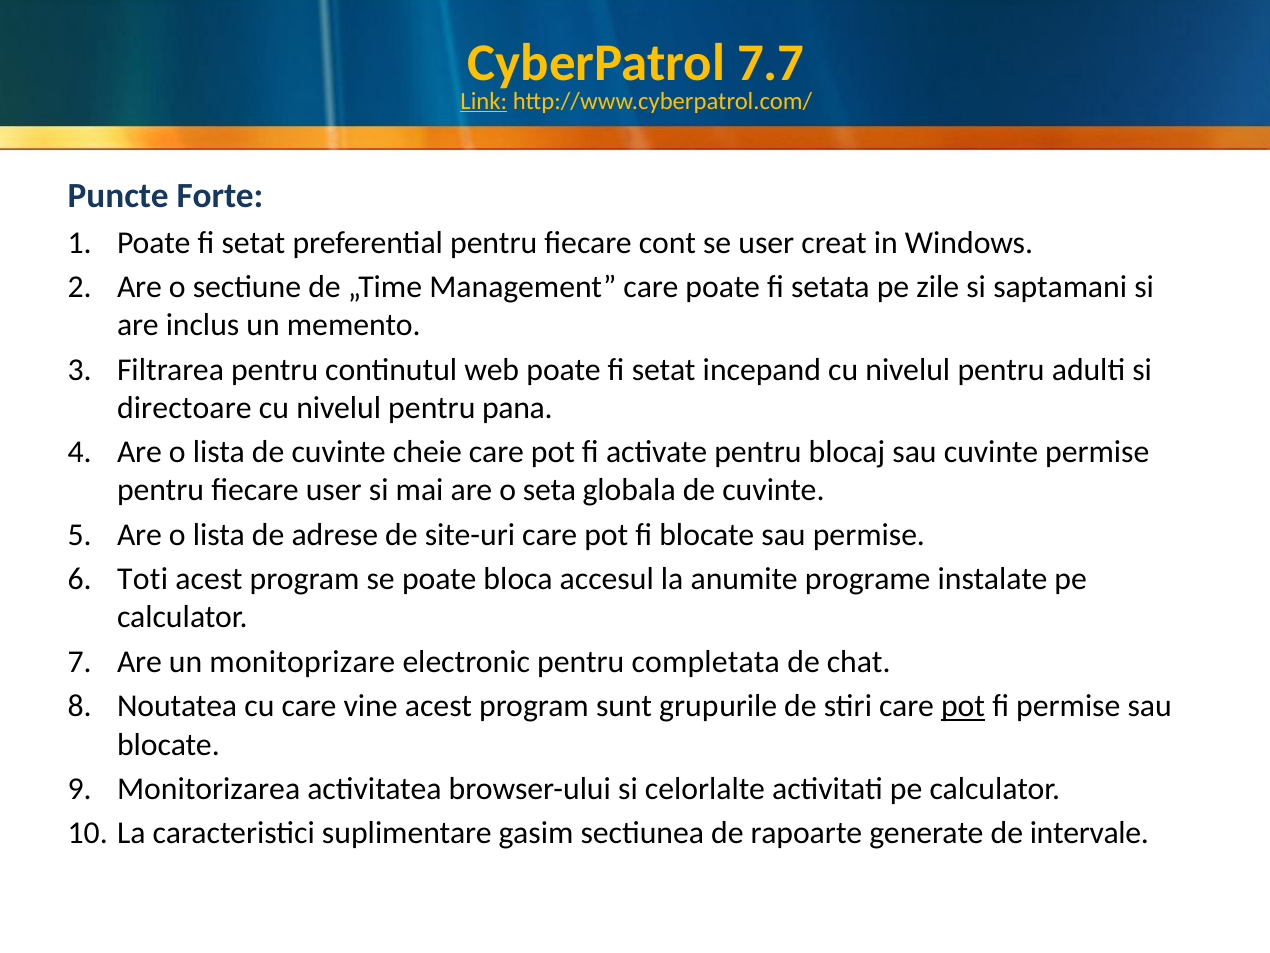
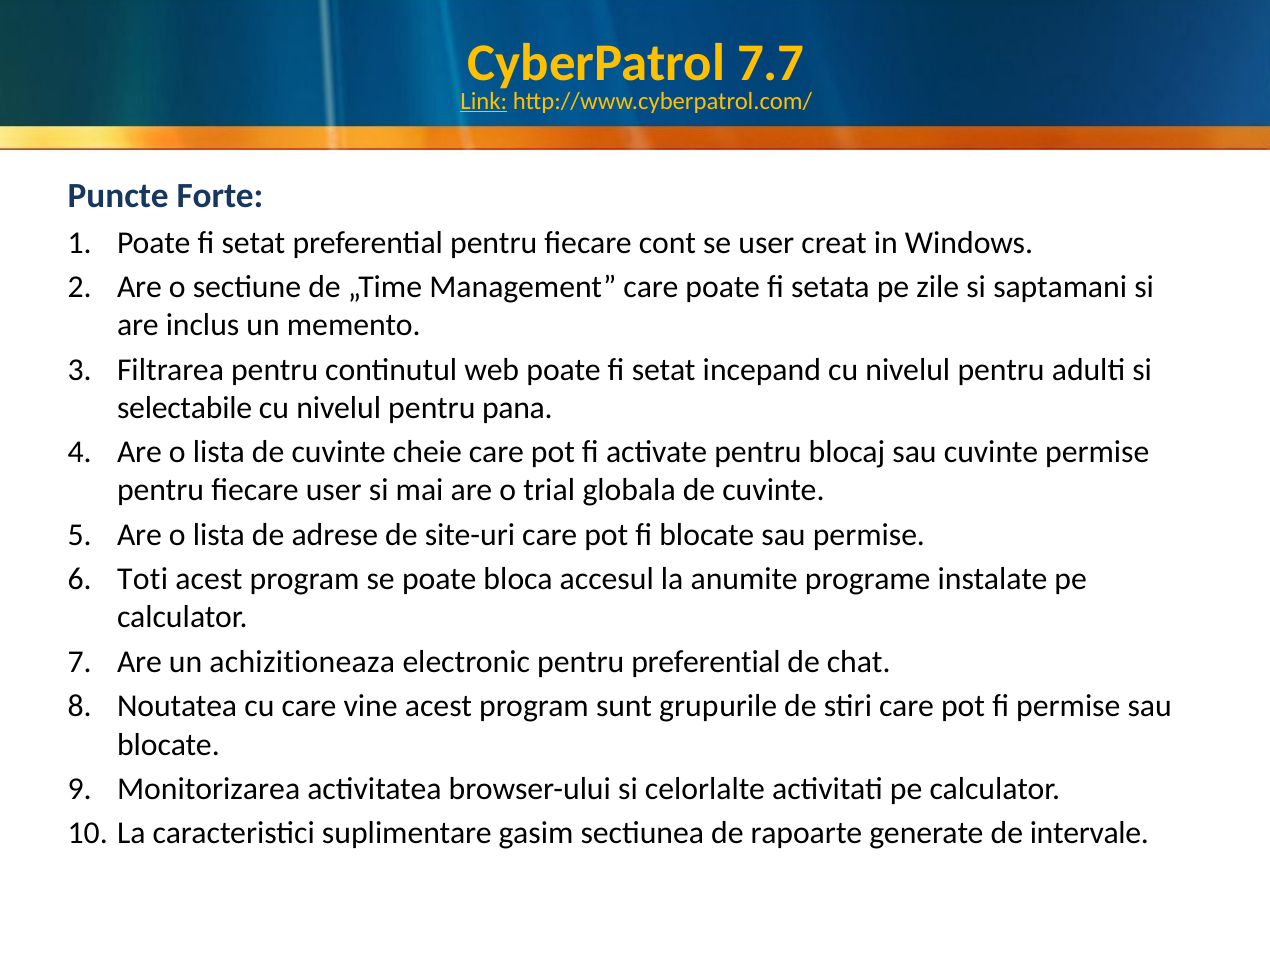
directoare: directoare -> selectabile
seta: seta -> trial
monitoprizare: monitoprizare -> achizitioneaza
pentru completata: completata -> preferential
pot at (963, 706) underline: present -> none
